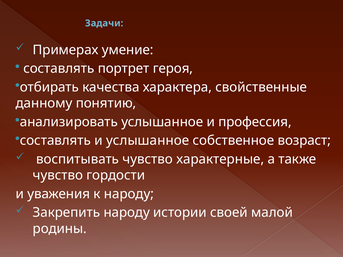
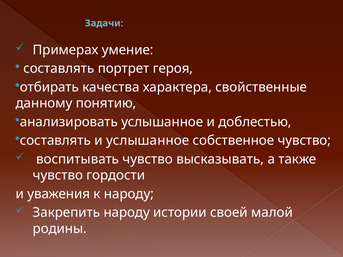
профессия: профессия -> доблестью
собственное возраст: возраст -> чувство
характерные: характерные -> высказывать
